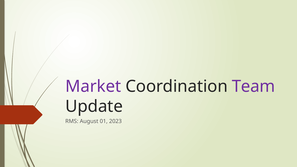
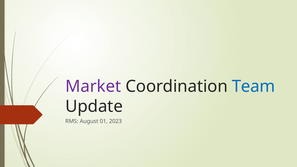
Team colour: purple -> blue
